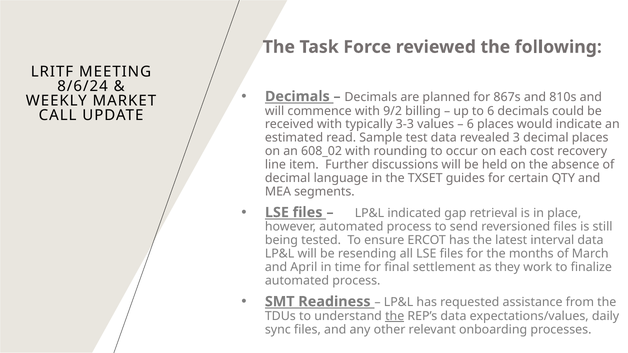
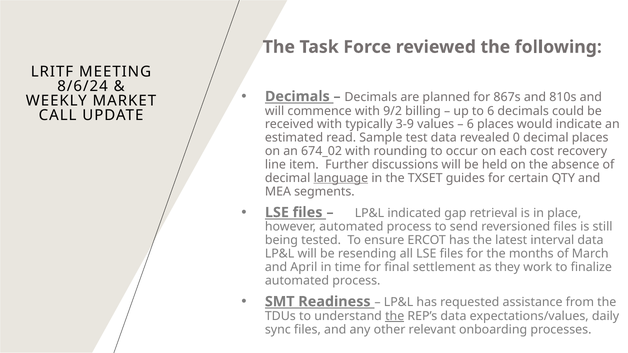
3-3: 3-3 -> 3-9
3: 3 -> 0
608_02: 608_02 -> 674_02
language underline: none -> present
